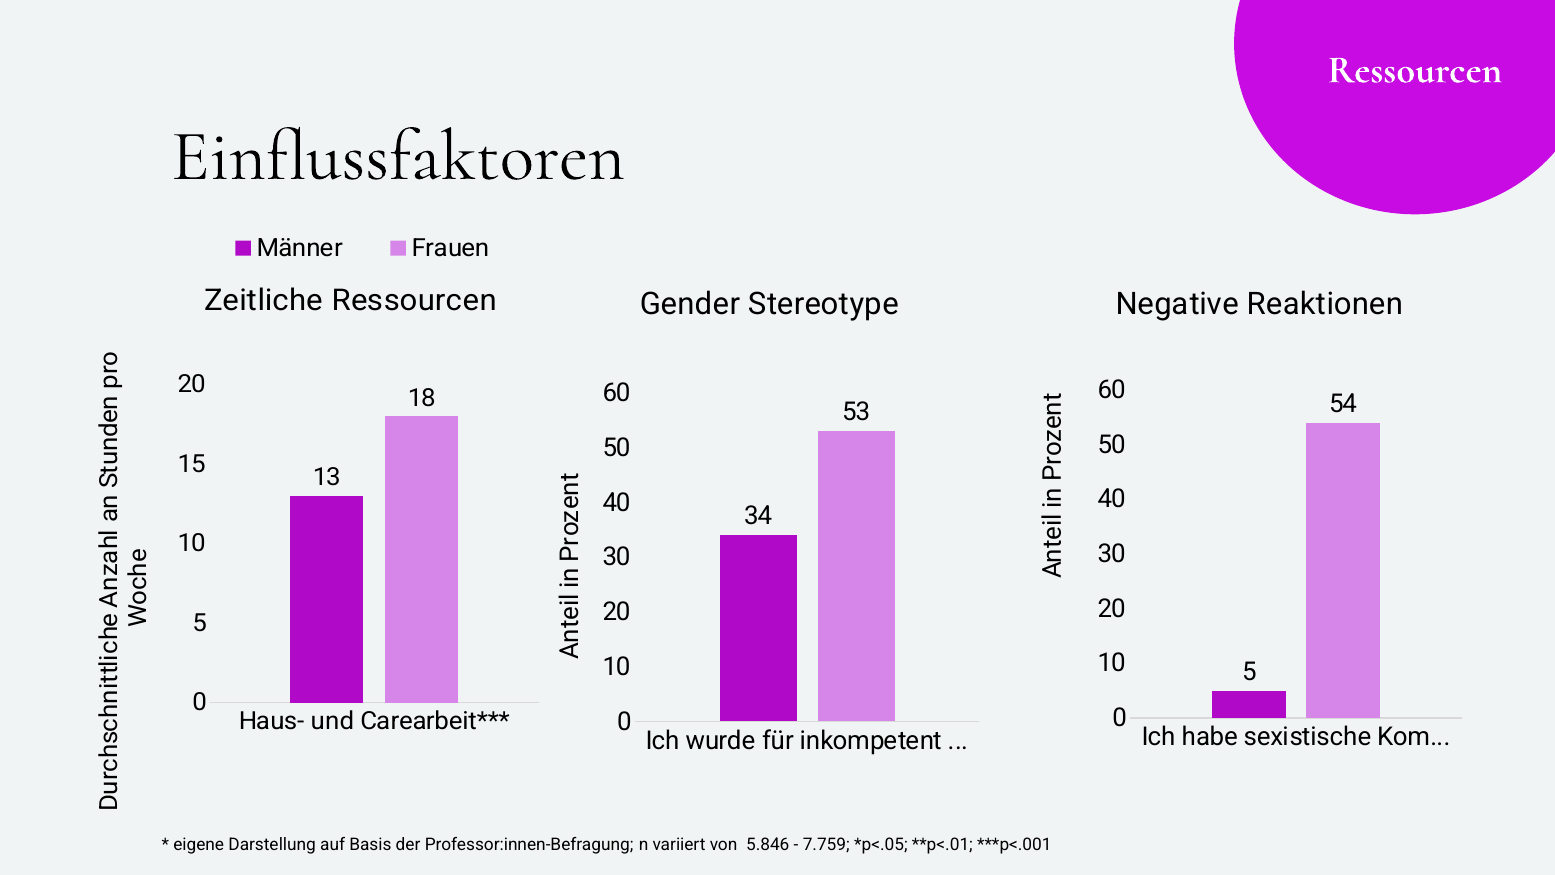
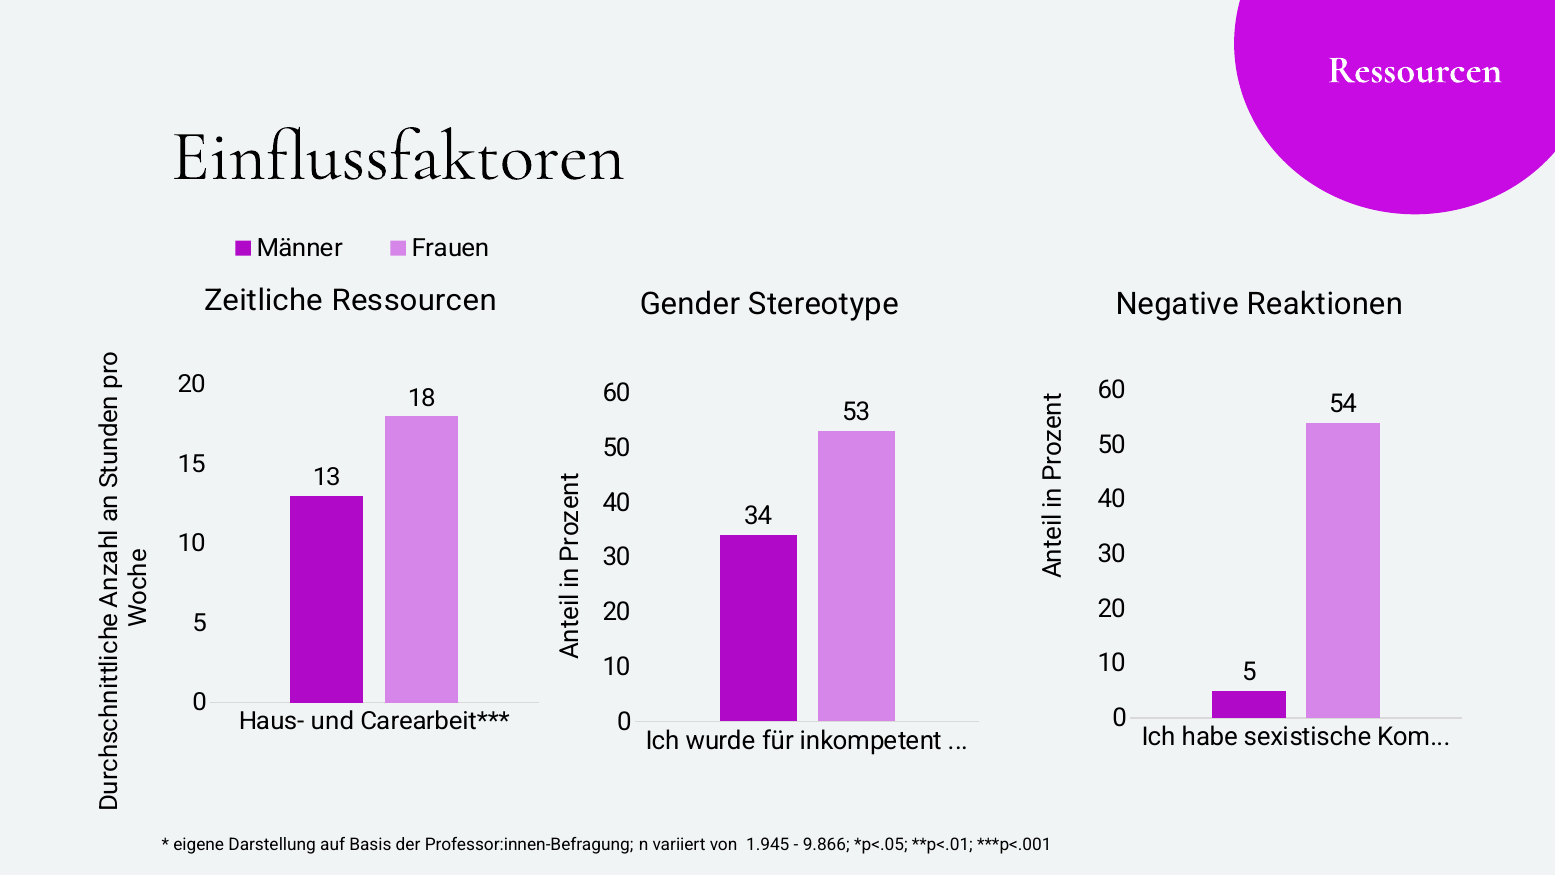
5.846: 5.846 -> 1.945
7.759: 7.759 -> 9.866
